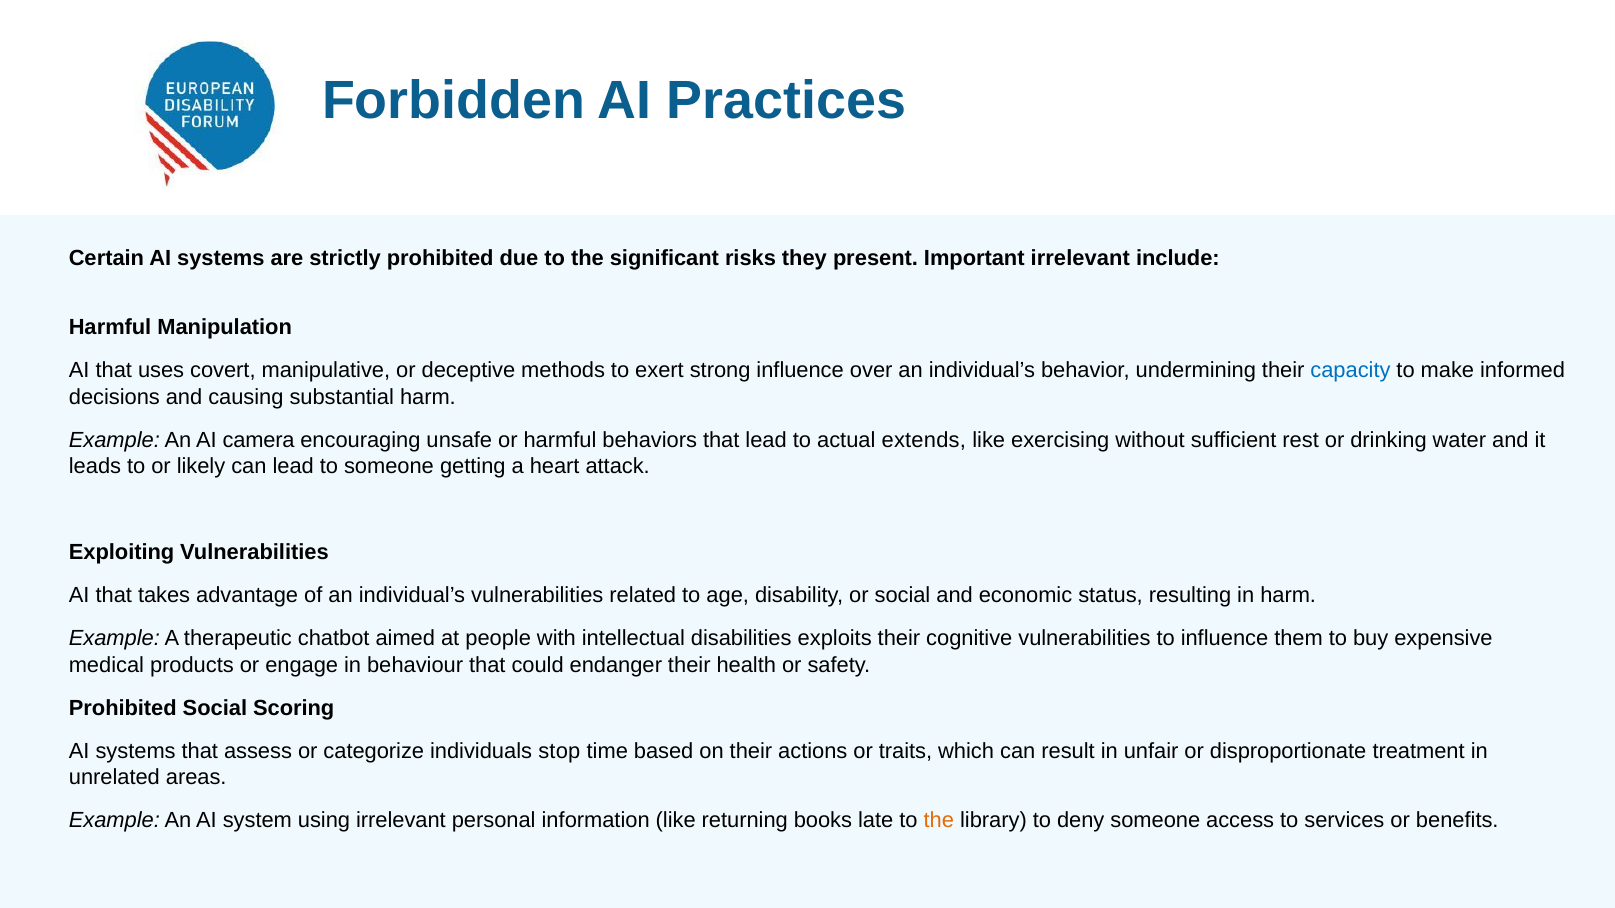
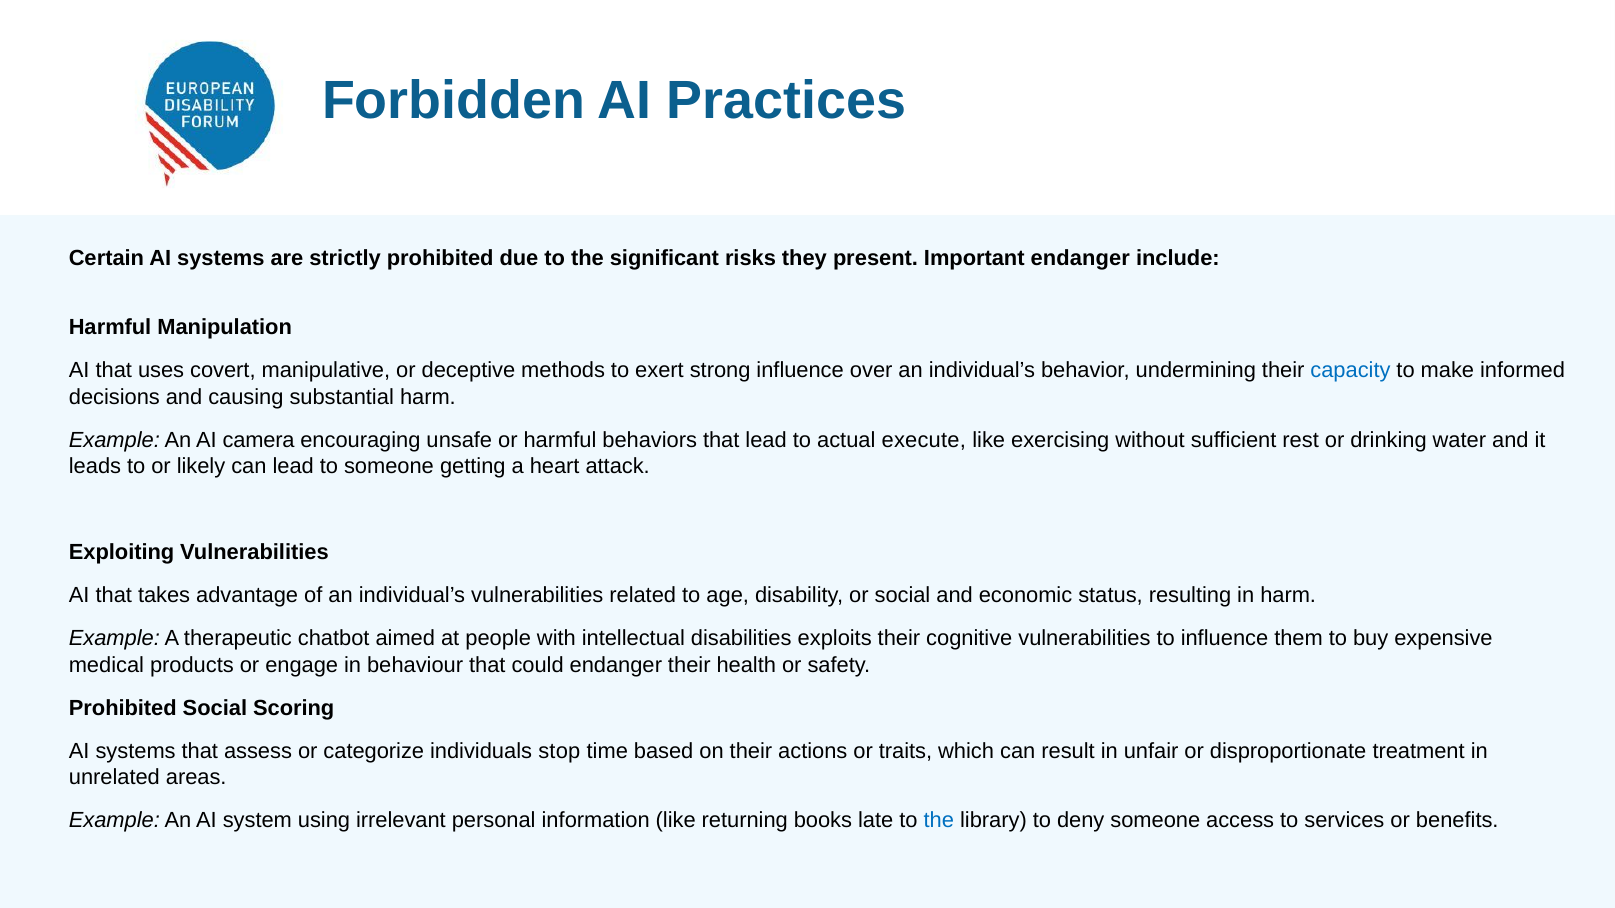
Important irrelevant: irrelevant -> endanger
extends: extends -> execute
the at (939, 821) colour: orange -> blue
